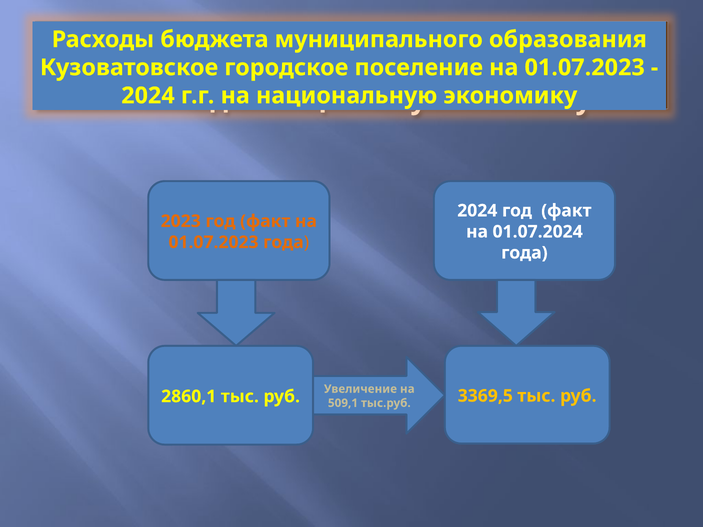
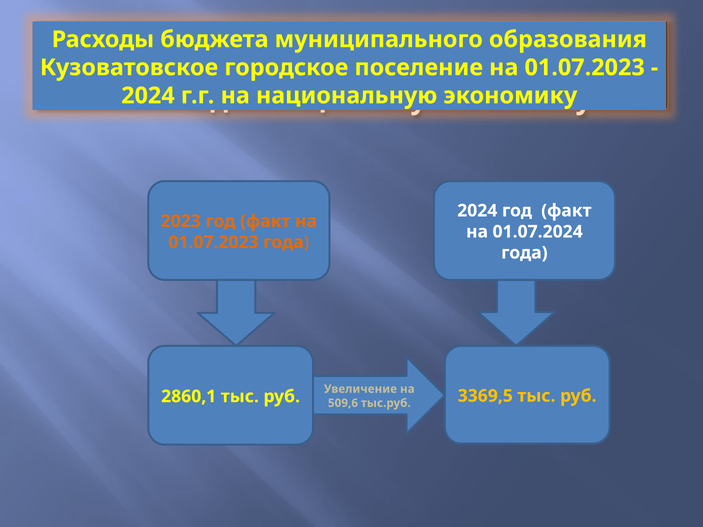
509,1: 509,1 -> 509,6
